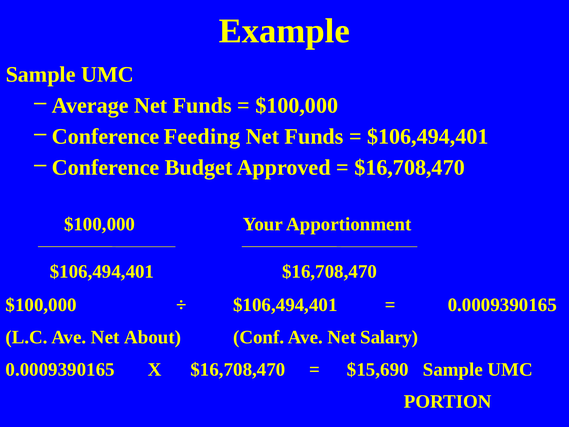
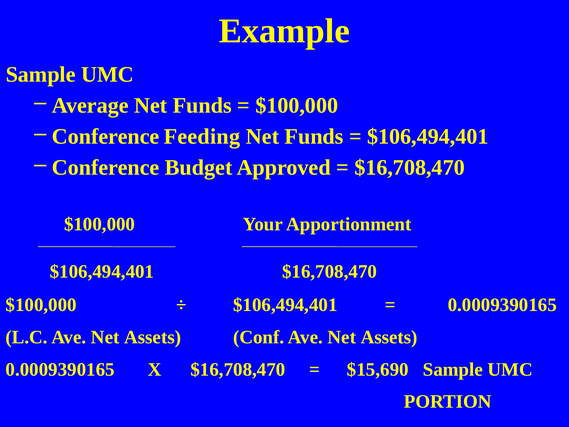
L.C Ave Net About: About -> Assets
Conf Ave Net Salary: Salary -> Assets
